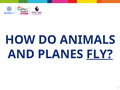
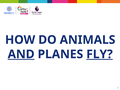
AND underline: none -> present
